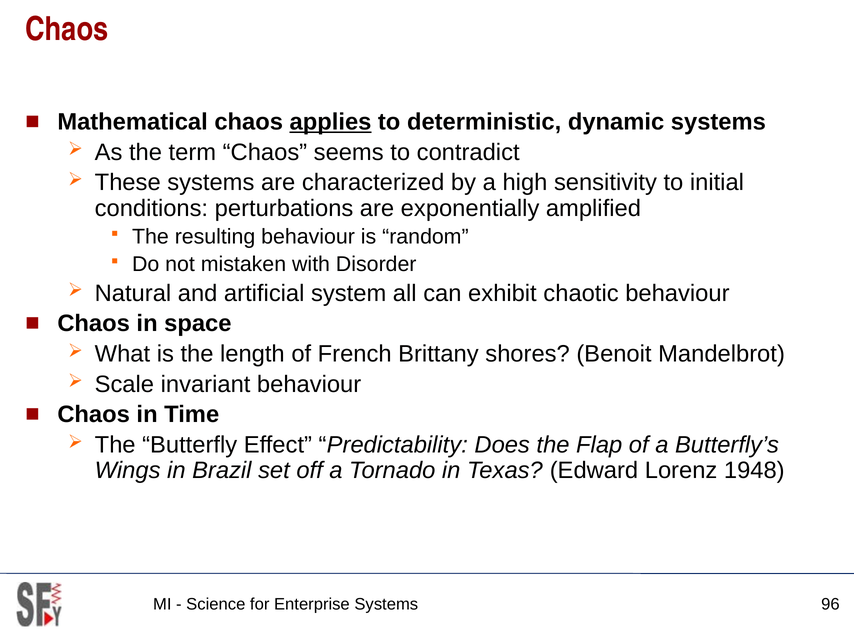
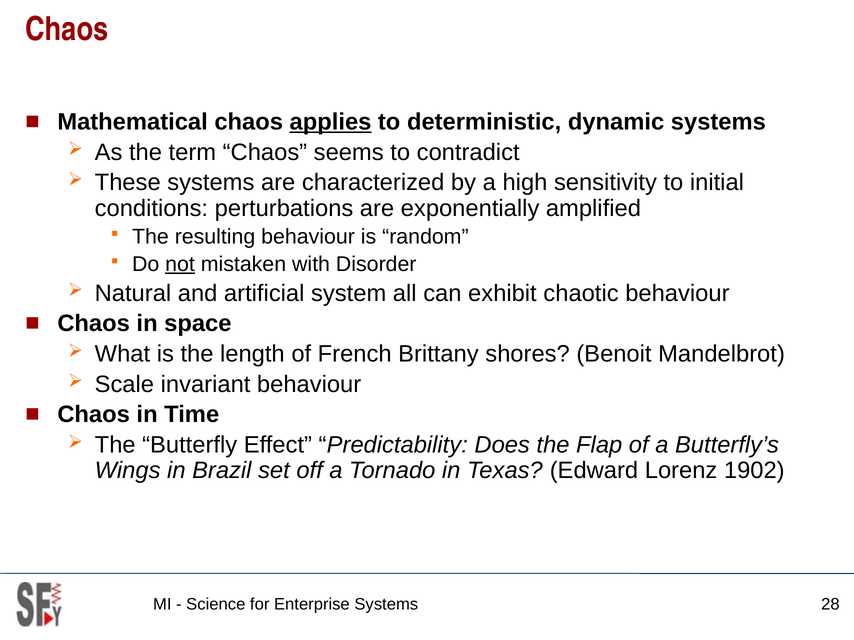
not underline: none -> present
1948: 1948 -> 1902
96: 96 -> 28
